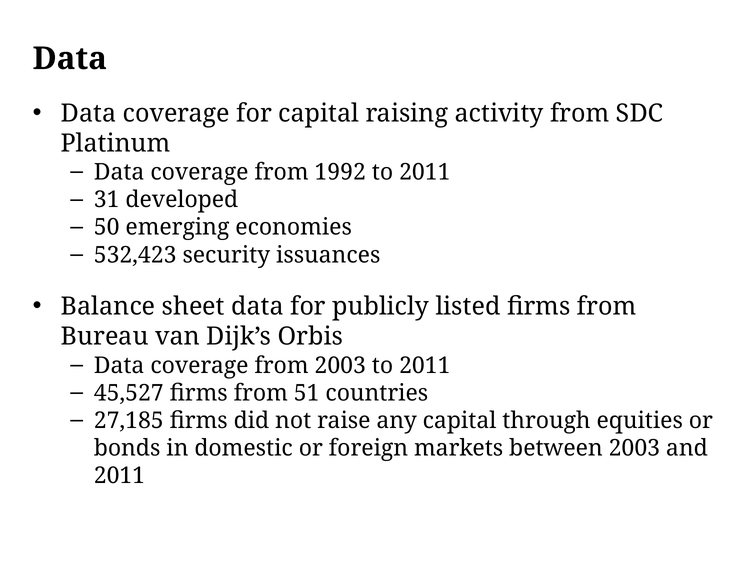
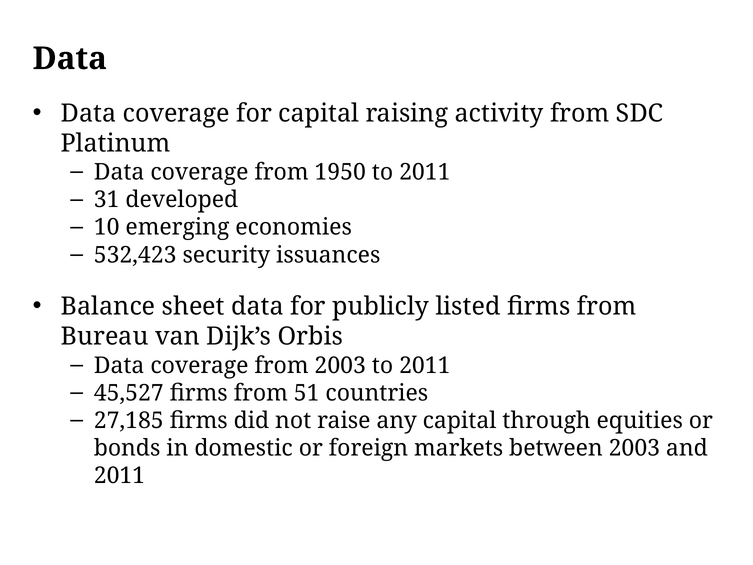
1992: 1992 -> 1950
50: 50 -> 10
